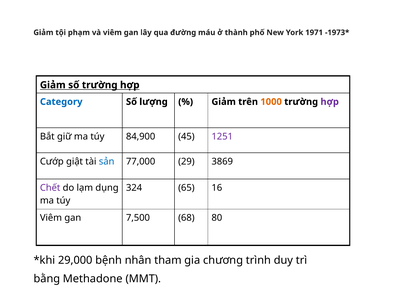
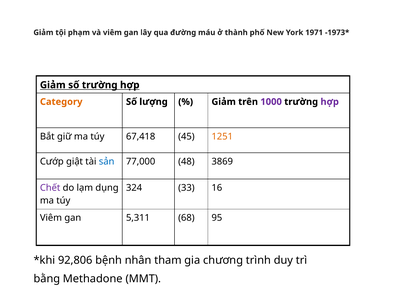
Category colour: blue -> orange
1000 colour: orange -> purple
84,900: 84,900 -> 67,418
1251 colour: purple -> orange
29: 29 -> 48
65: 65 -> 33
7,500: 7,500 -> 5,311
80: 80 -> 95
29,000: 29,000 -> 92,806
